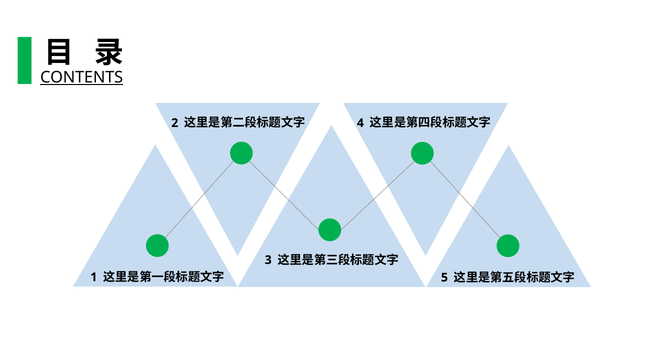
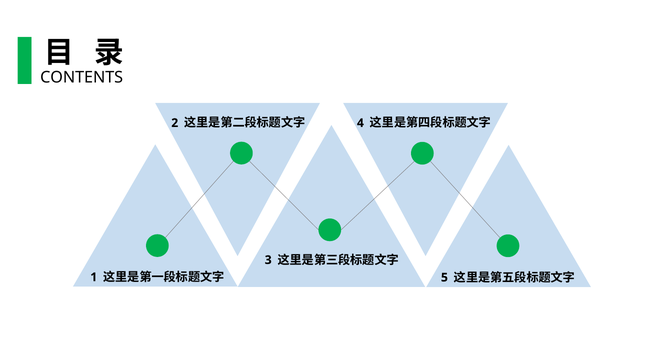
CONTENTS underline: present -> none
